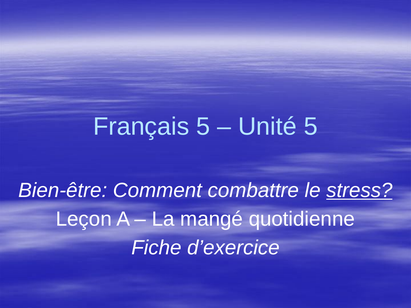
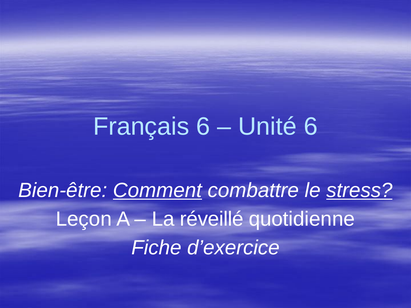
Français 5: 5 -> 6
Unité 5: 5 -> 6
Comment underline: none -> present
mangé: mangé -> réveillé
